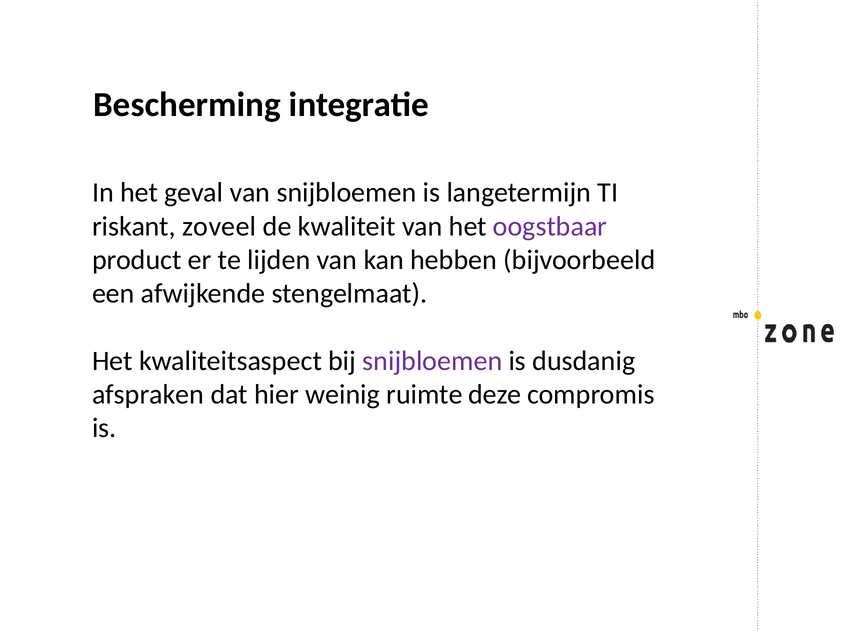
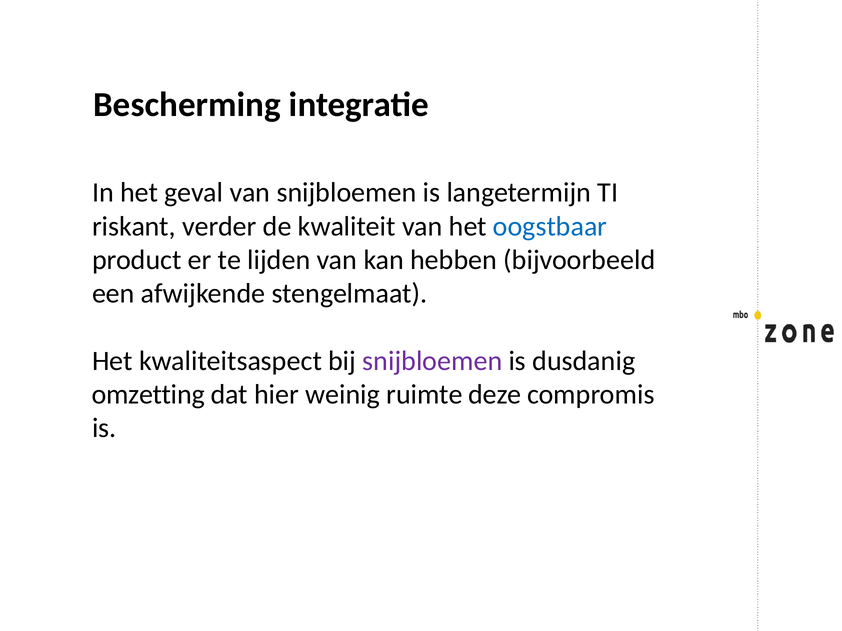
zoveel: zoveel -> verder
oogstbaar colour: purple -> blue
afspraken: afspraken -> omzetting
